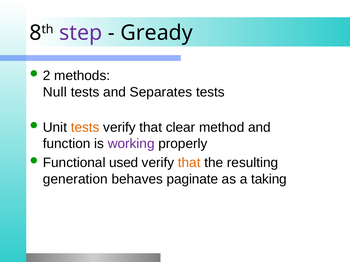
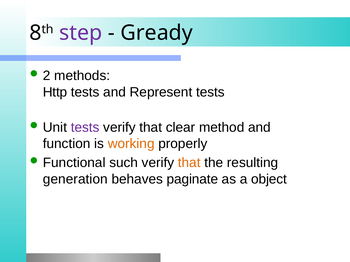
Null: Null -> Http
Separates: Separates -> Represent
tests at (85, 128) colour: orange -> purple
working colour: purple -> orange
used: used -> such
taking: taking -> object
